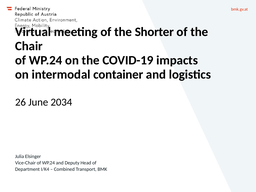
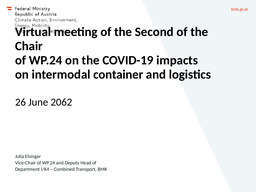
Shorter: Shorter -> Second
2034: 2034 -> 2062
